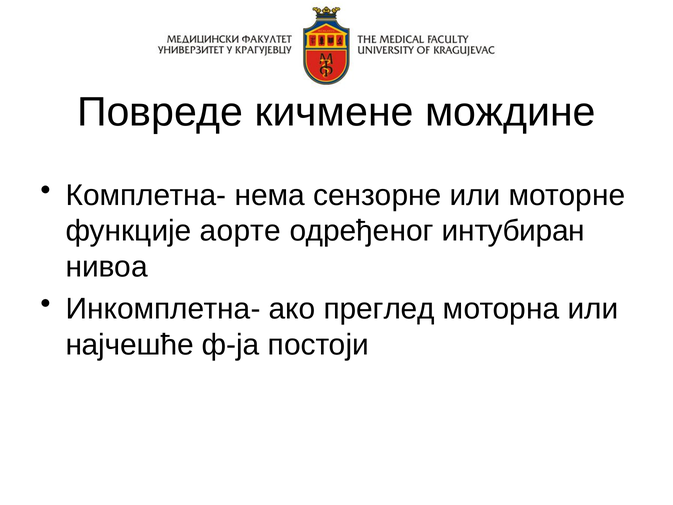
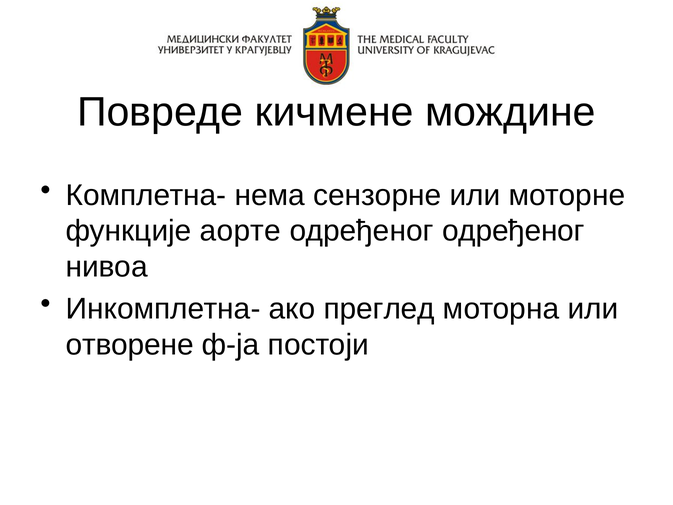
одређеног интубиран: интубиран -> одређеног
најчешће: најчешће -> отворене
